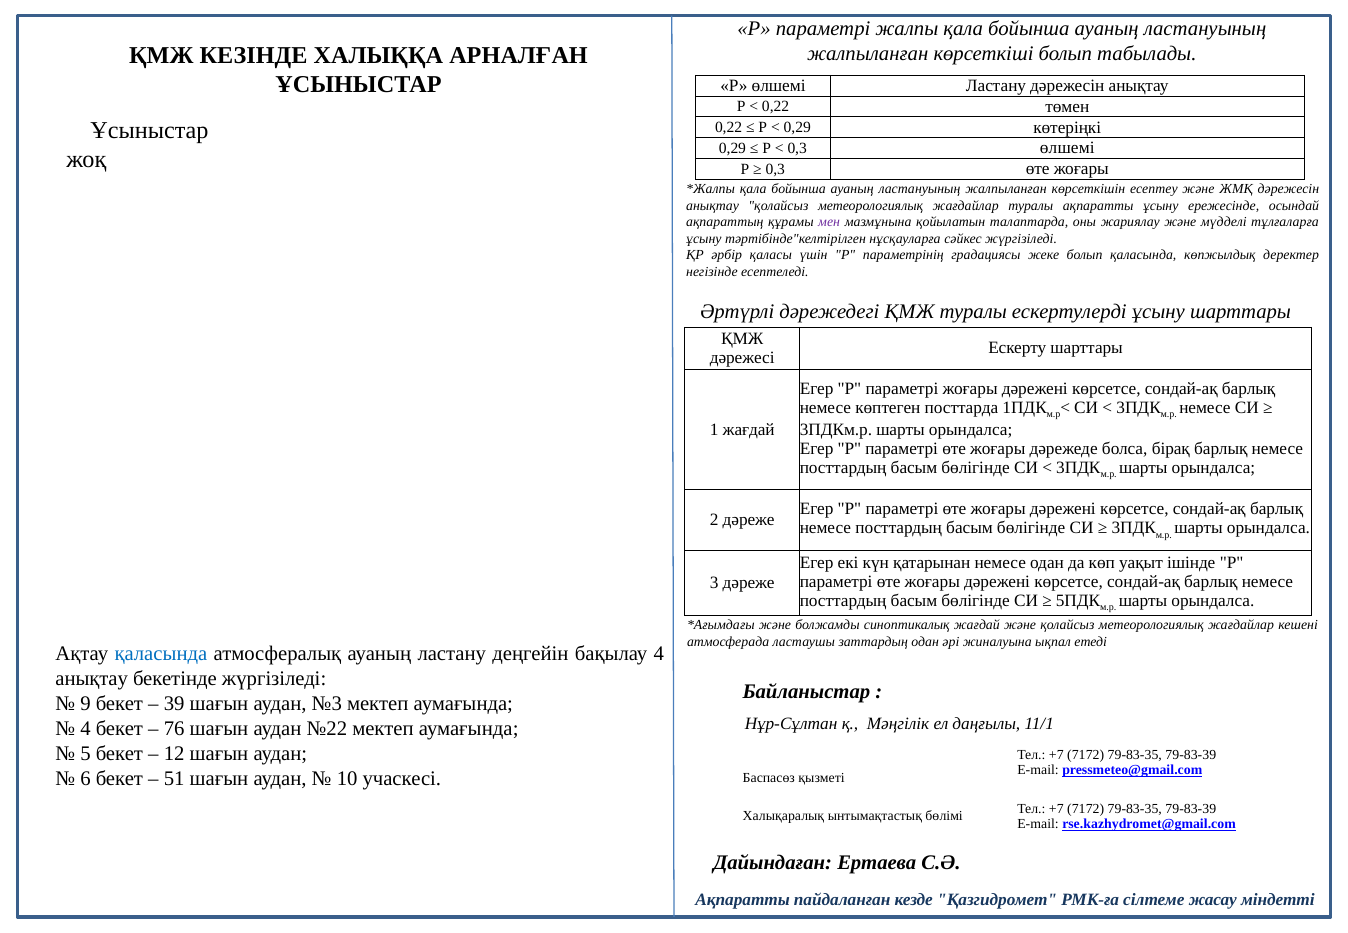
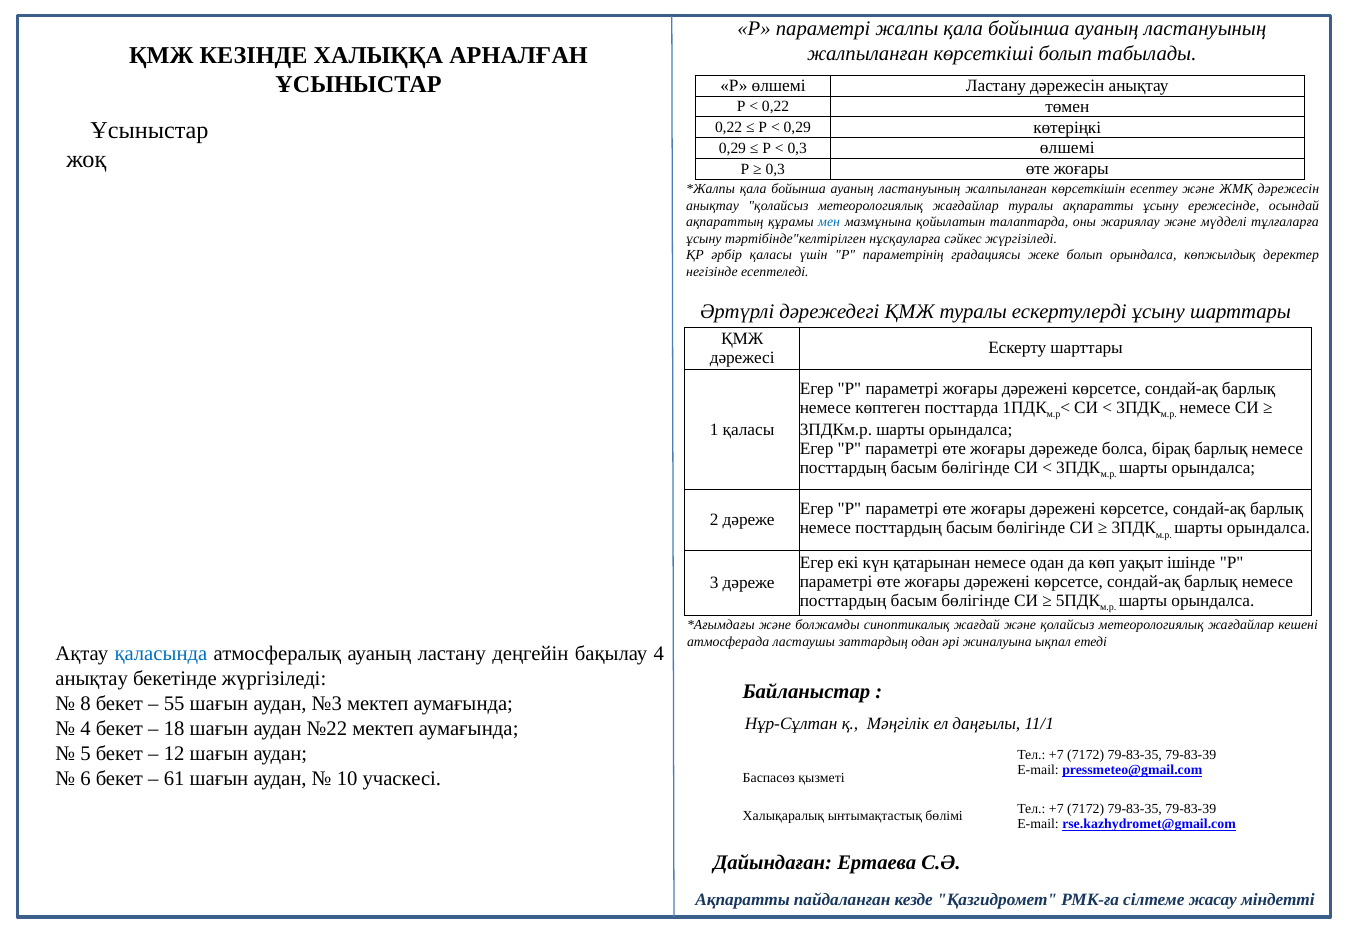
мен colour: purple -> blue
болып қаласында: қаласында -> орындалса
1 жағдай: жағдай -> қаласы
9: 9 -> 8
39: 39 -> 55
76: 76 -> 18
51: 51 -> 61
